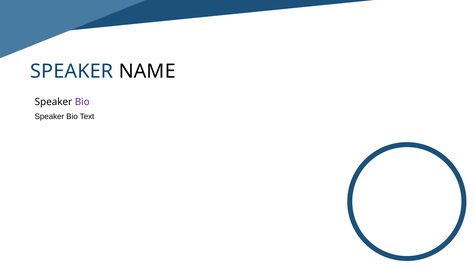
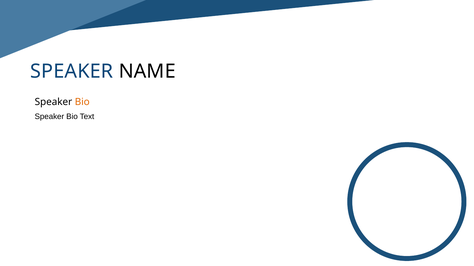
Bio at (82, 102) colour: purple -> orange
